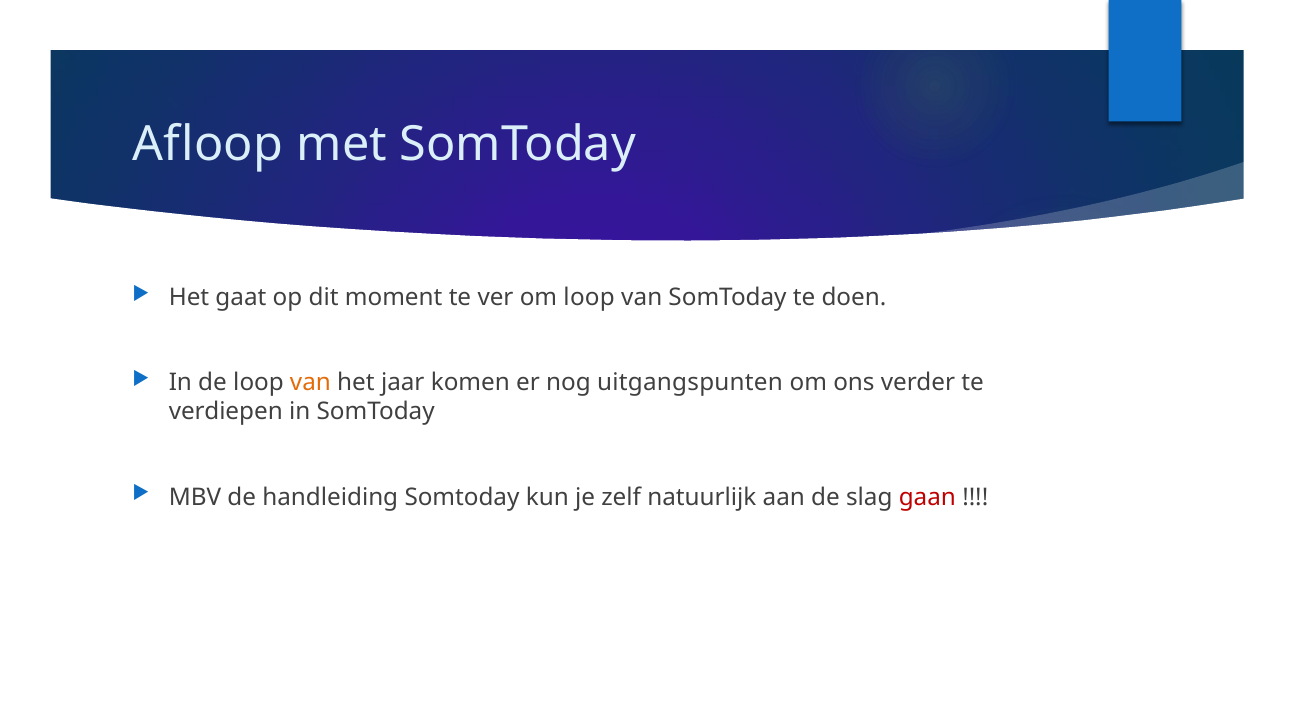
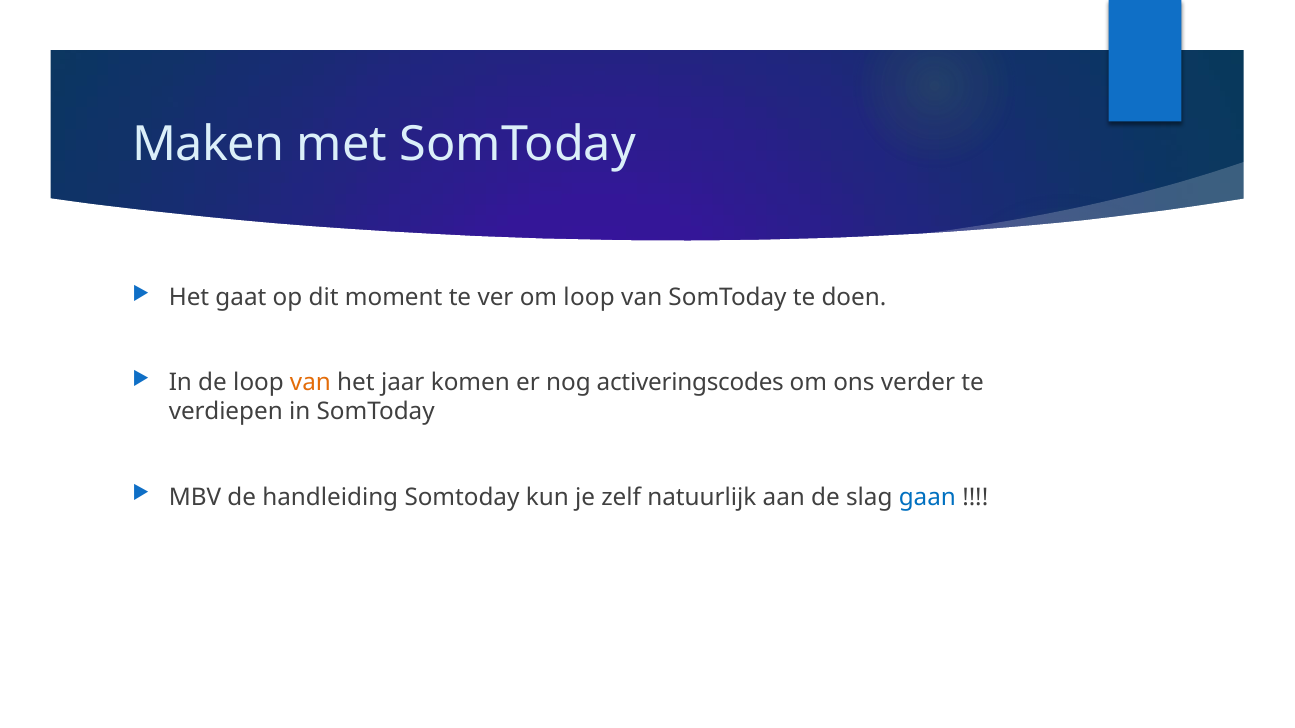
Afloop: Afloop -> Maken
uitgangspunten: uitgangspunten -> activeringscodes
gaan colour: red -> blue
